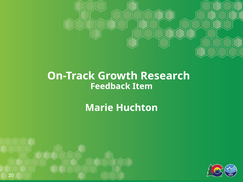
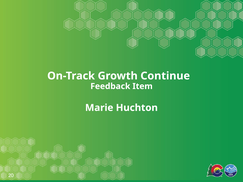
Research: Research -> Continue
